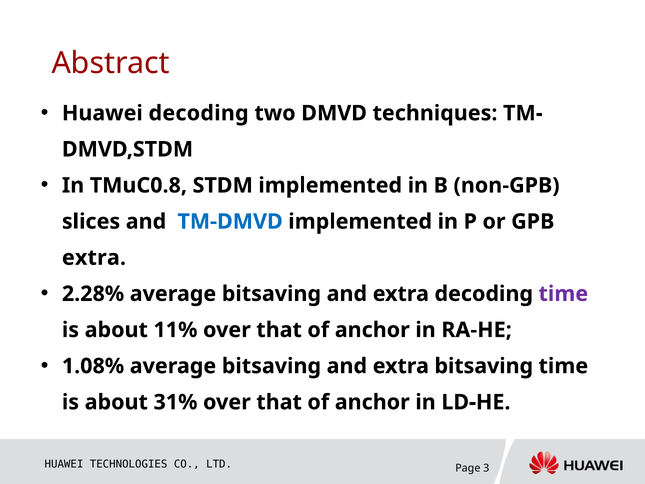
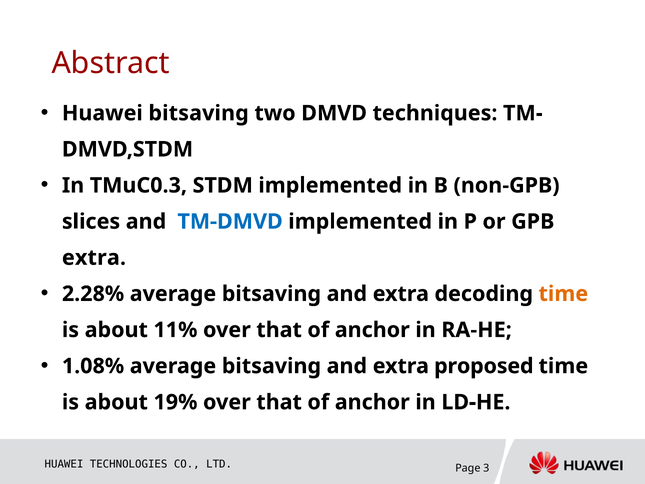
Huawei decoding: decoding -> bitsaving
TMuC0.8: TMuC0.8 -> TMuC0.3
time at (563, 294) colour: purple -> orange
extra bitsaving: bitsaving -> proposed
31%: 31% -> 19%
